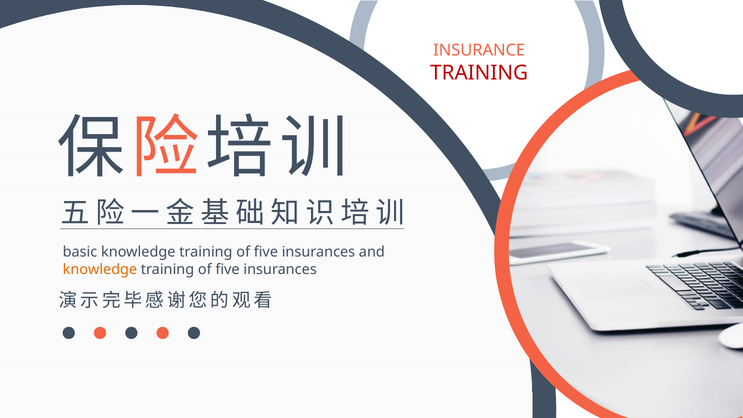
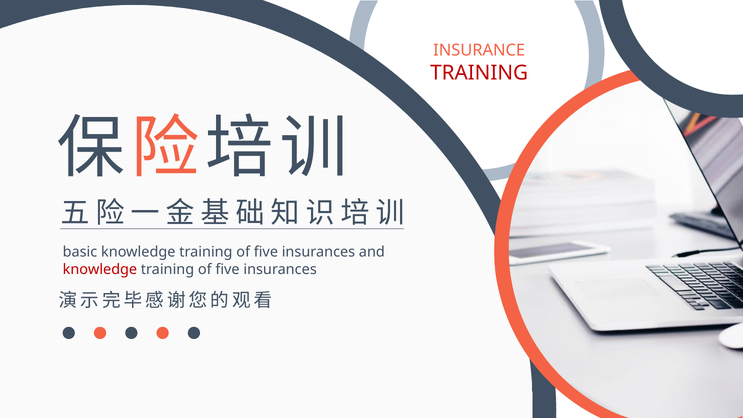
knowledge at (100, 269) colour: orange -> red
